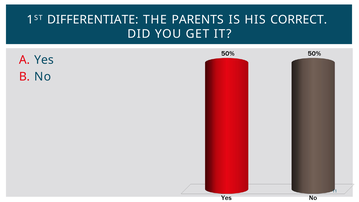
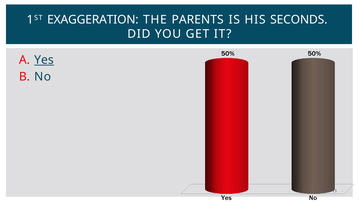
DIFFERENTIATE: DIFFERENTIATE -> EXAGGERATION
CORRECT: CORRECT -> SECONDS
Yes underline: none -> present
